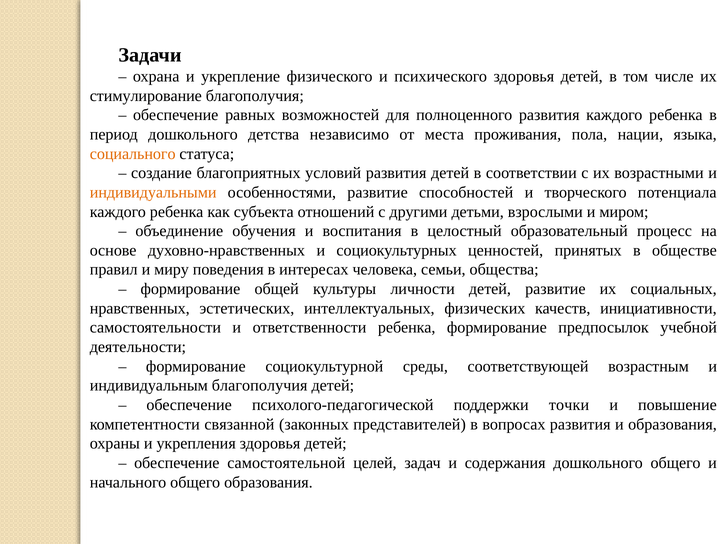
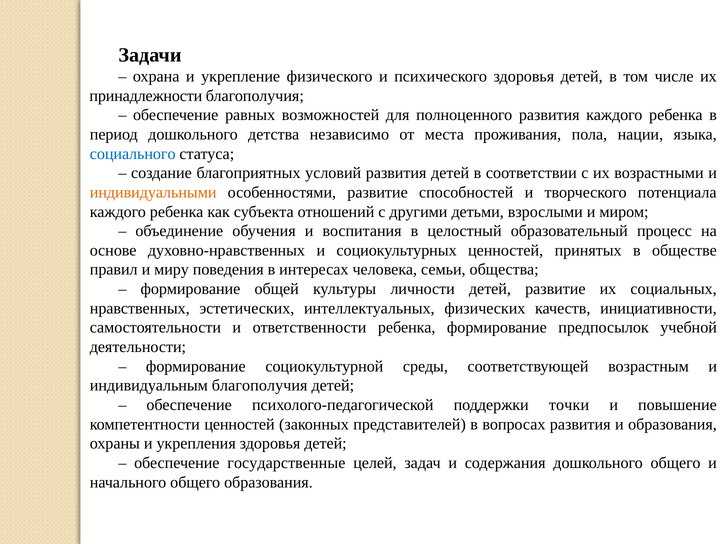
стимулирование: стимулирование -> принадлежности
социального colour: orange -> blue
компетентности связанной: связанной -> ценностей
самостоятельной: самостоятельной -> государственные
